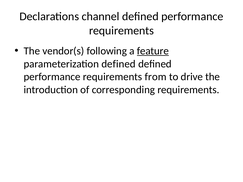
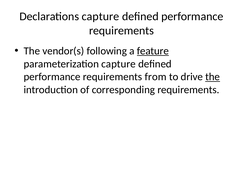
Declarations channel: channel -> capture
parameterization defined: defined -> capture
the at (213, 77) underline: none -> present
